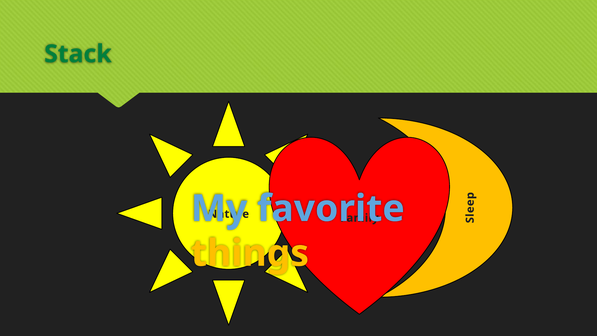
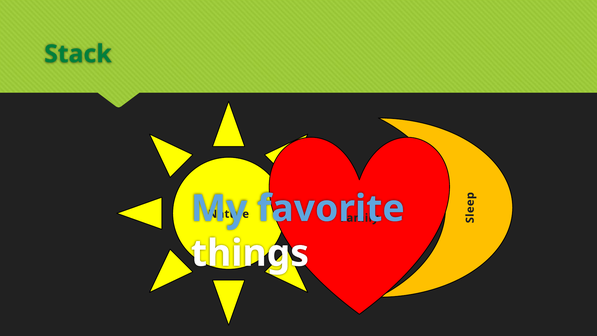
things colour: yellow -> white
